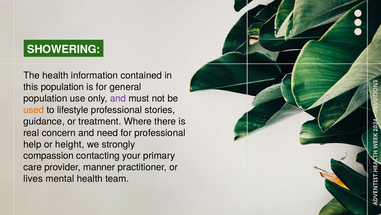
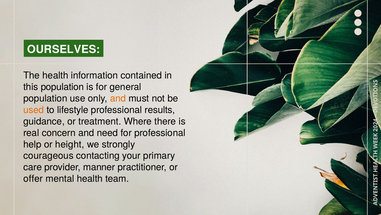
SHOWERING: SHOWERING -> OURSELVES
and at (118, 98) colour: purple -> orange
stories: stories -> results
compassion: compassion -> courageous
lives: lives -> offer
